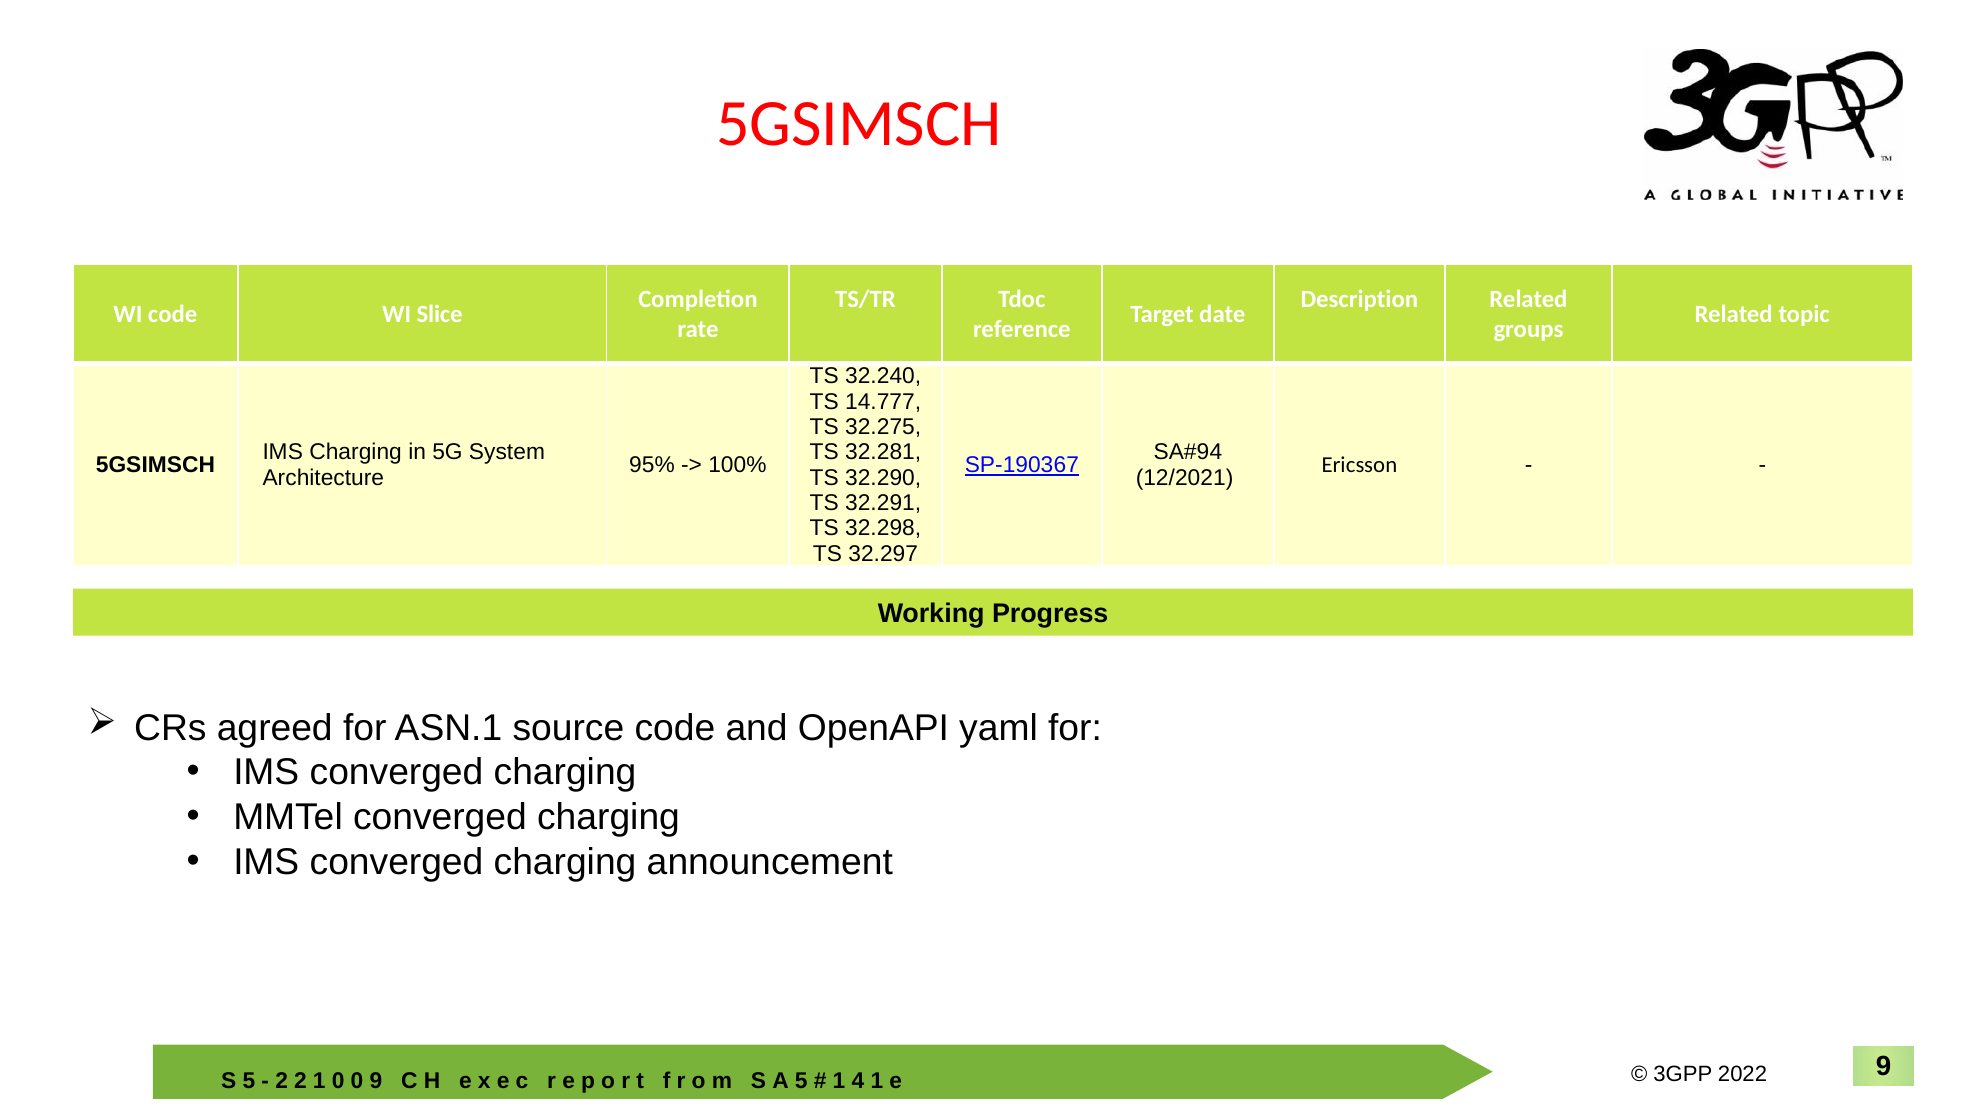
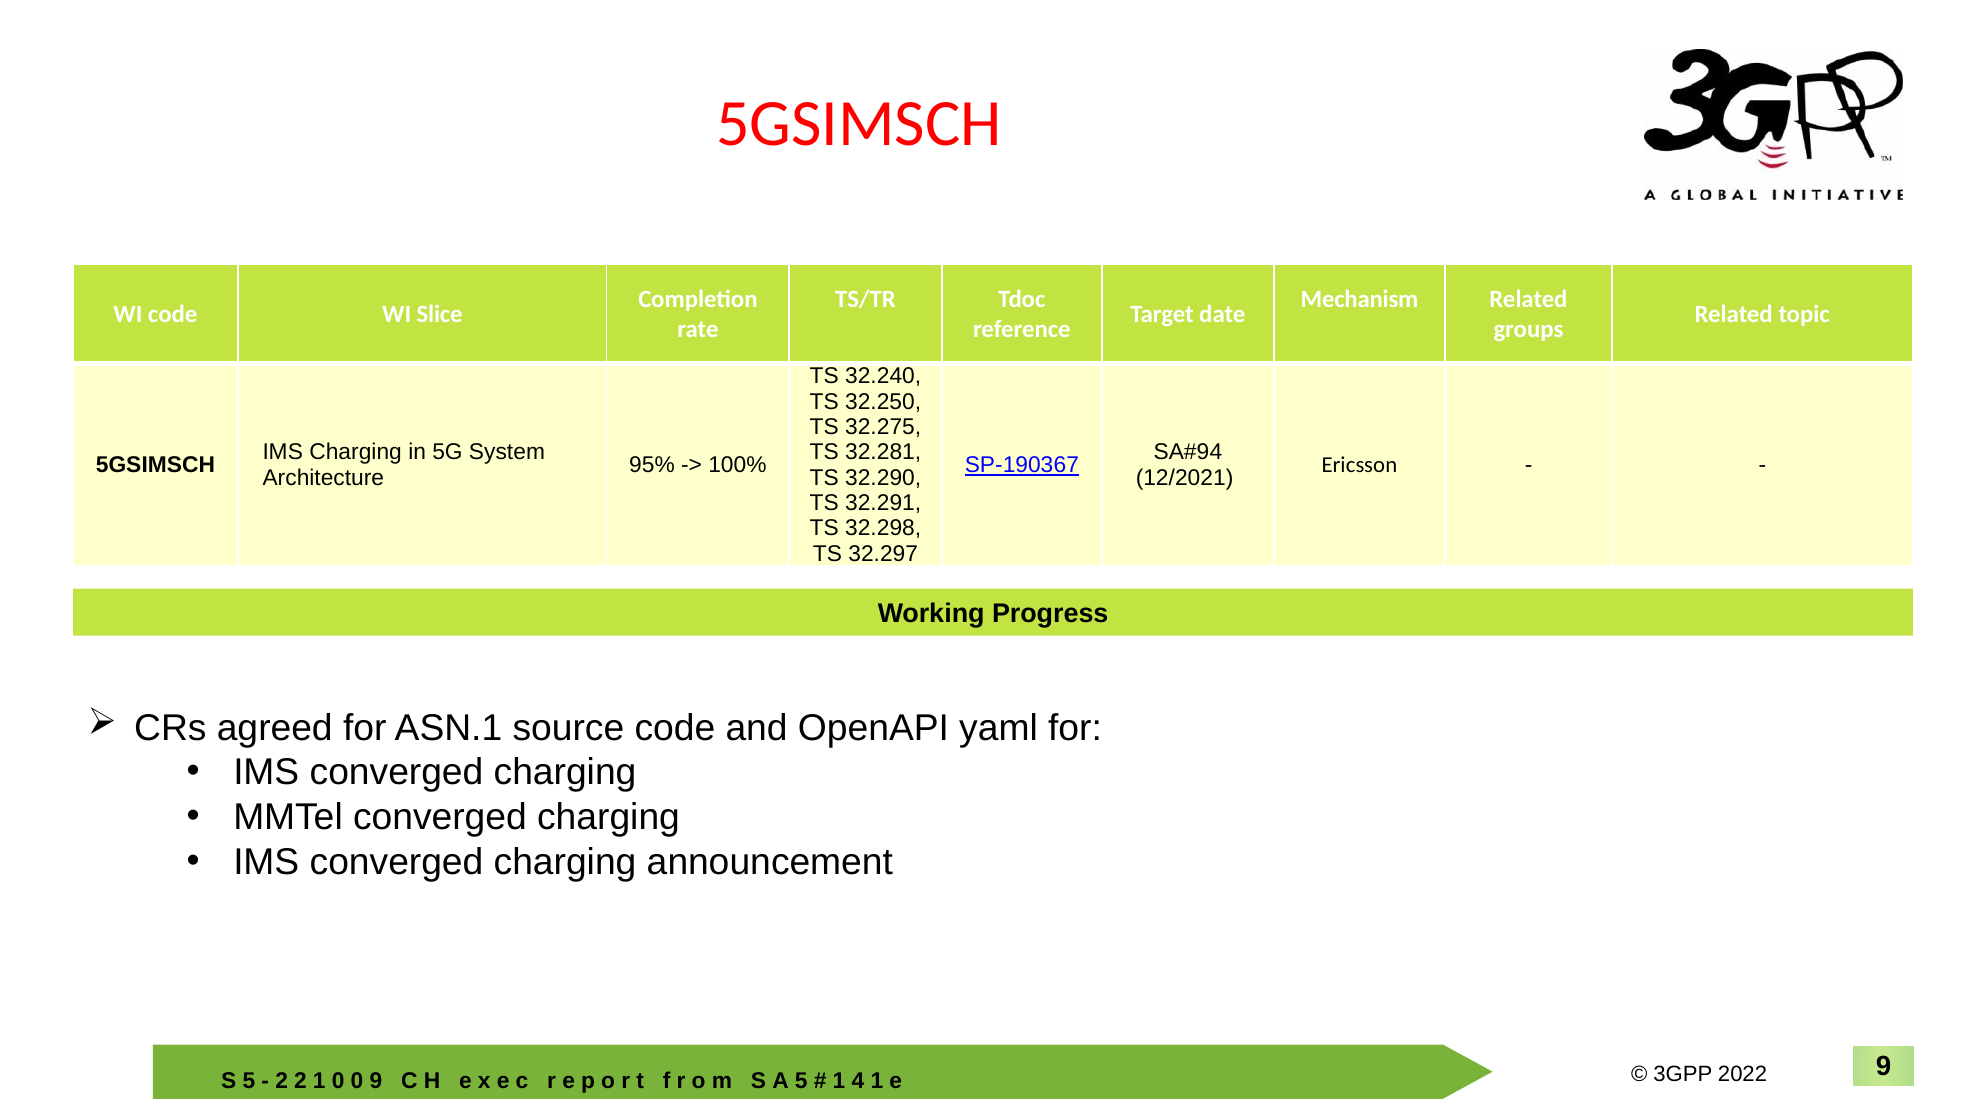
Description: Description -> Mechanism
14.777: 14.777 -> 32.250
